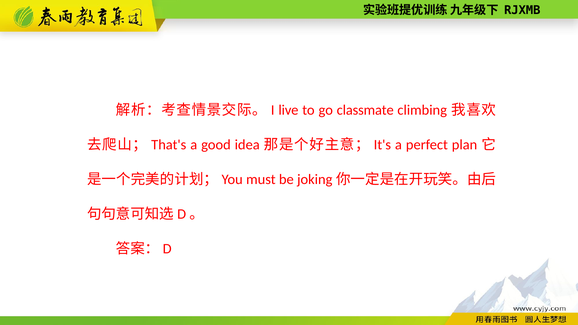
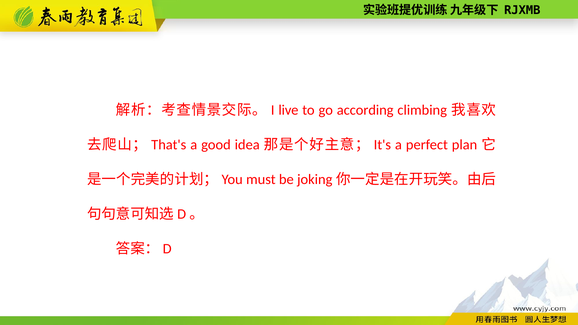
classmate: classmate -> according
